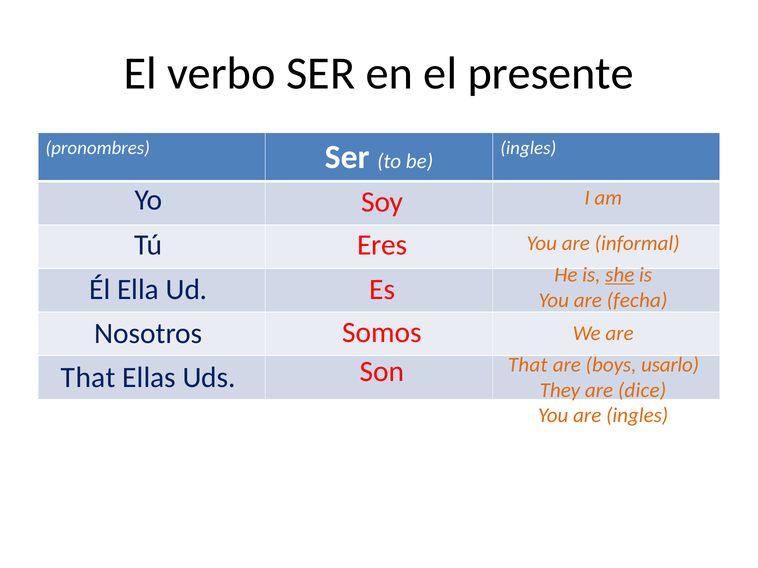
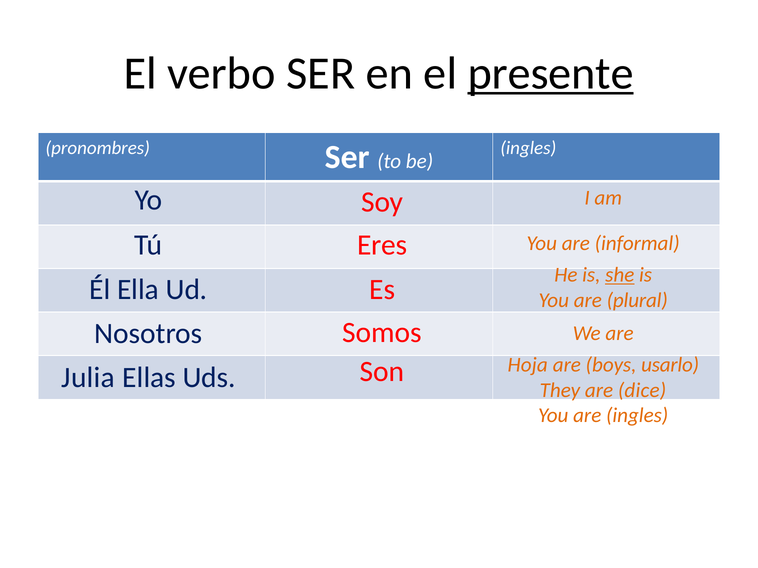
presente underline: none -> present
fecha: fecha -> plural
That at (528, 365): That -> Hoja
That at (88, 378): That -> Julia
